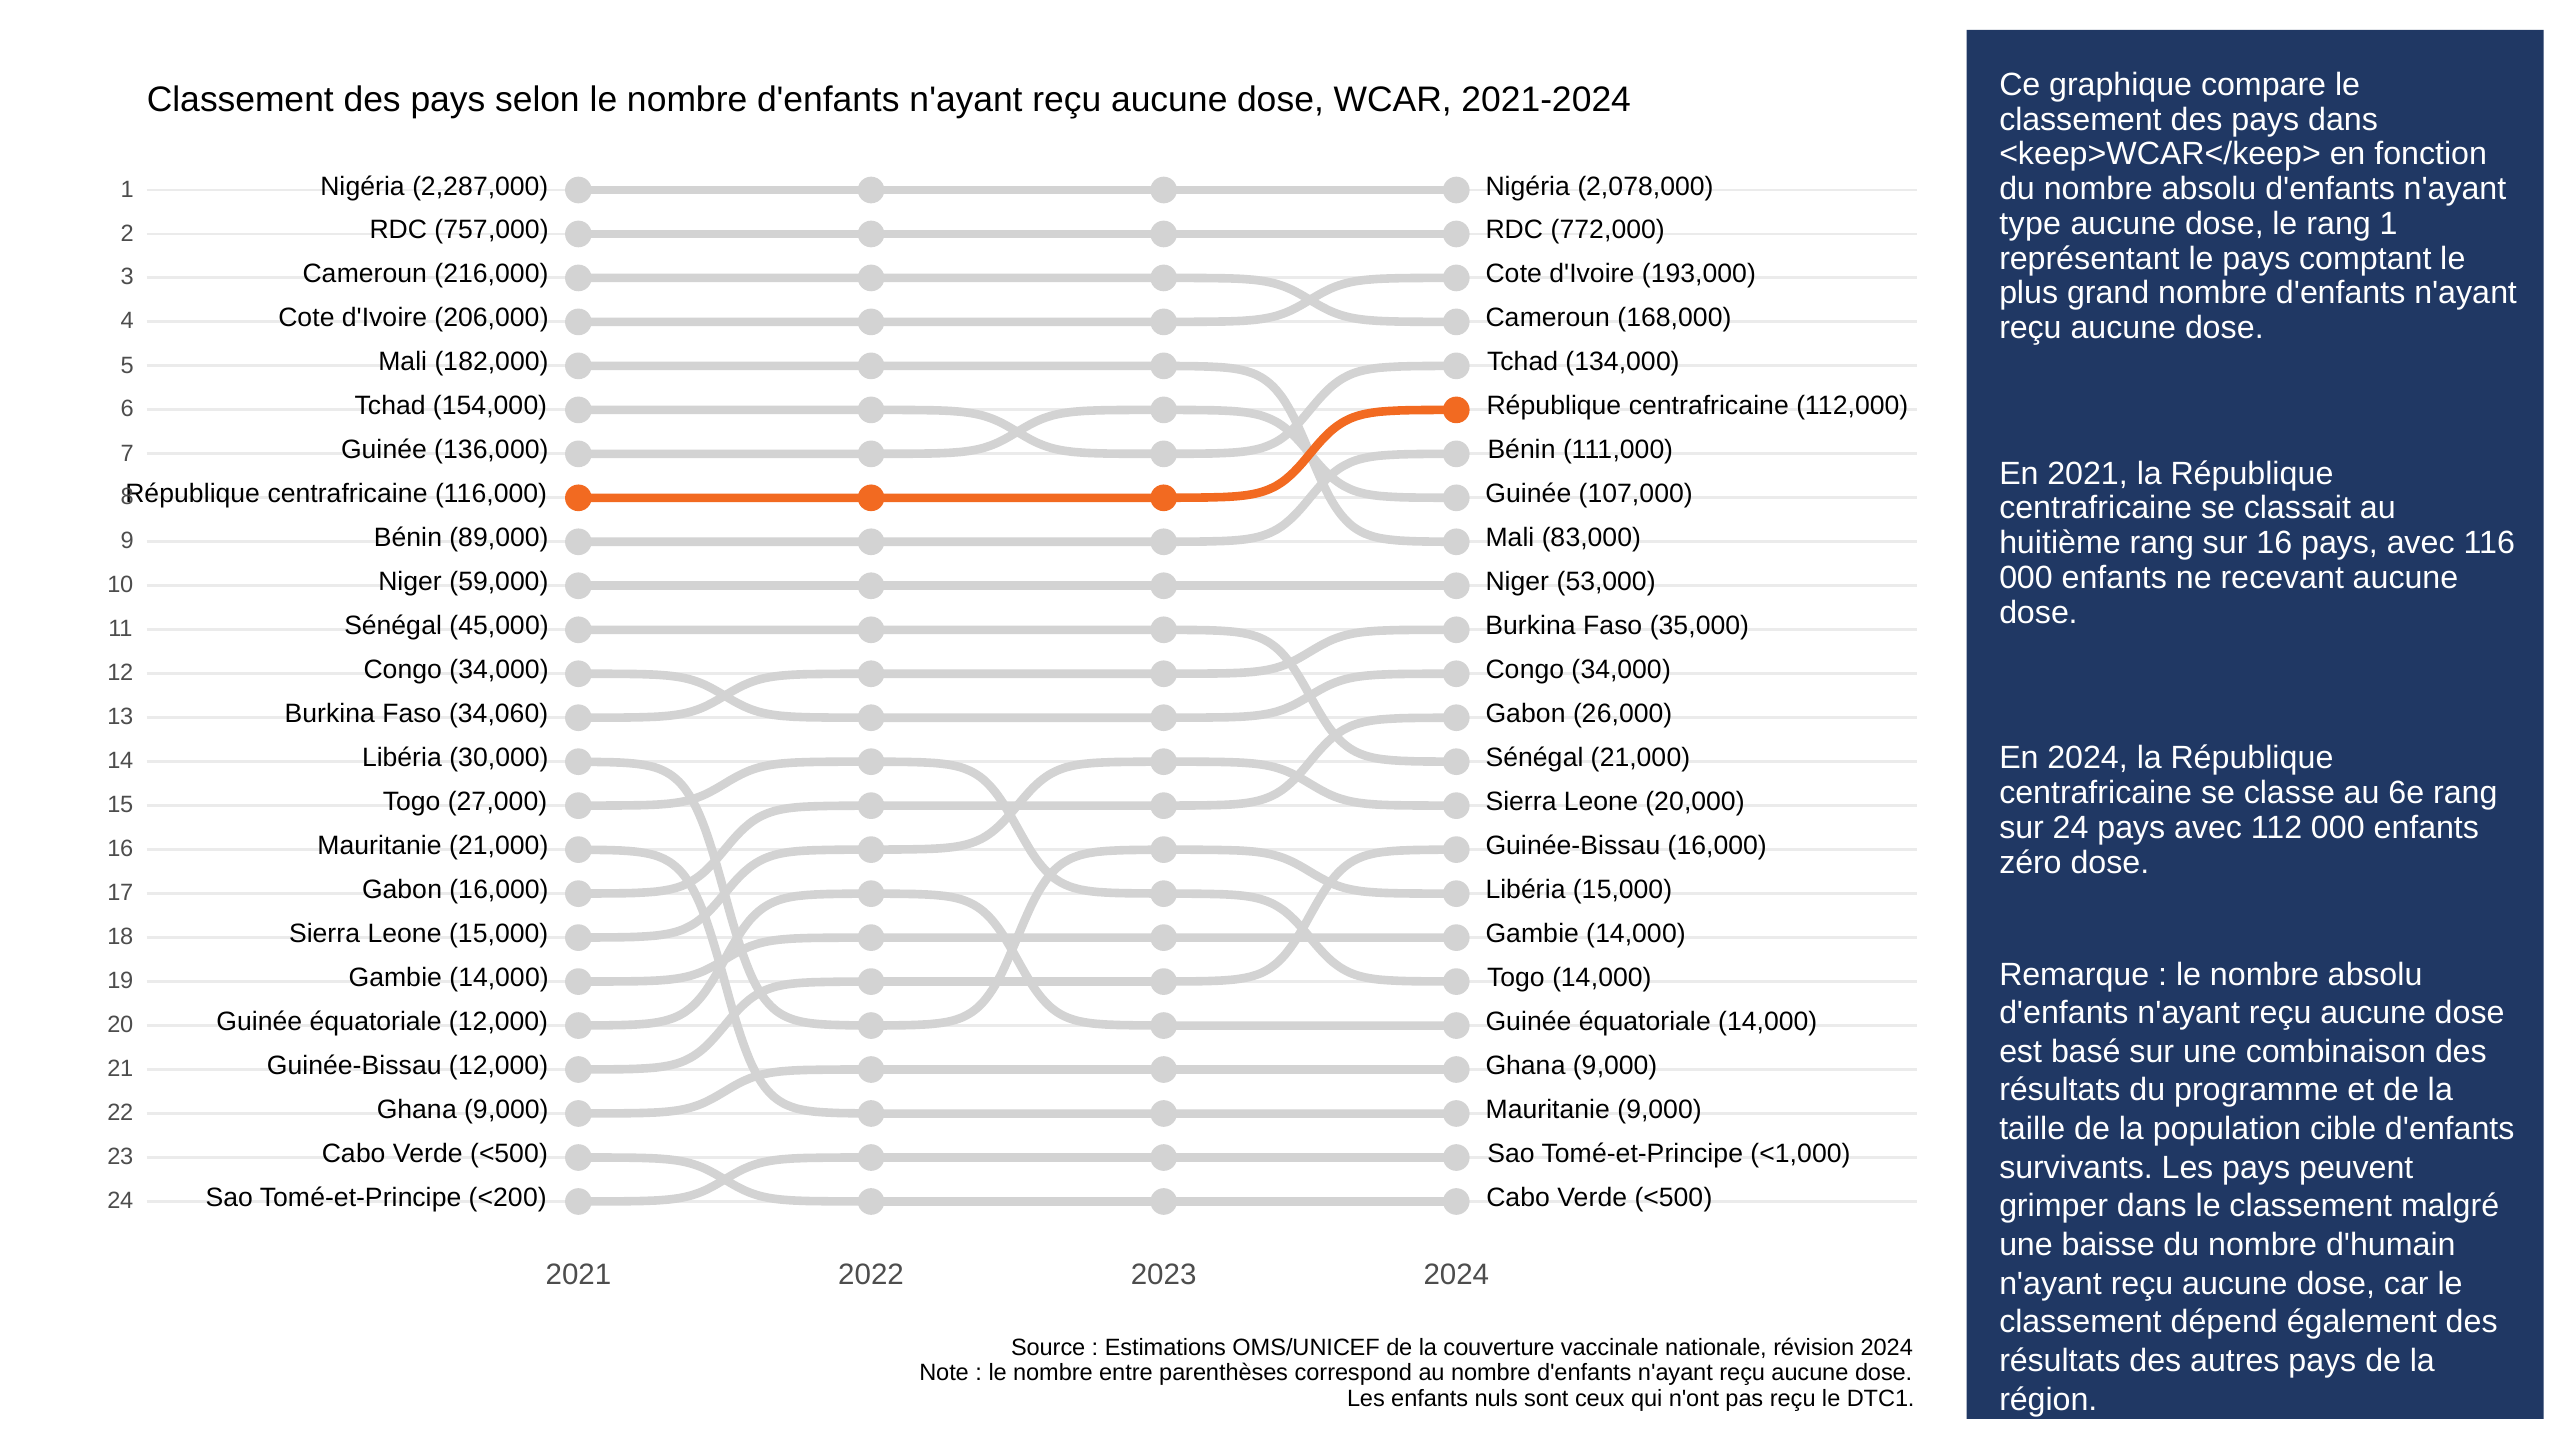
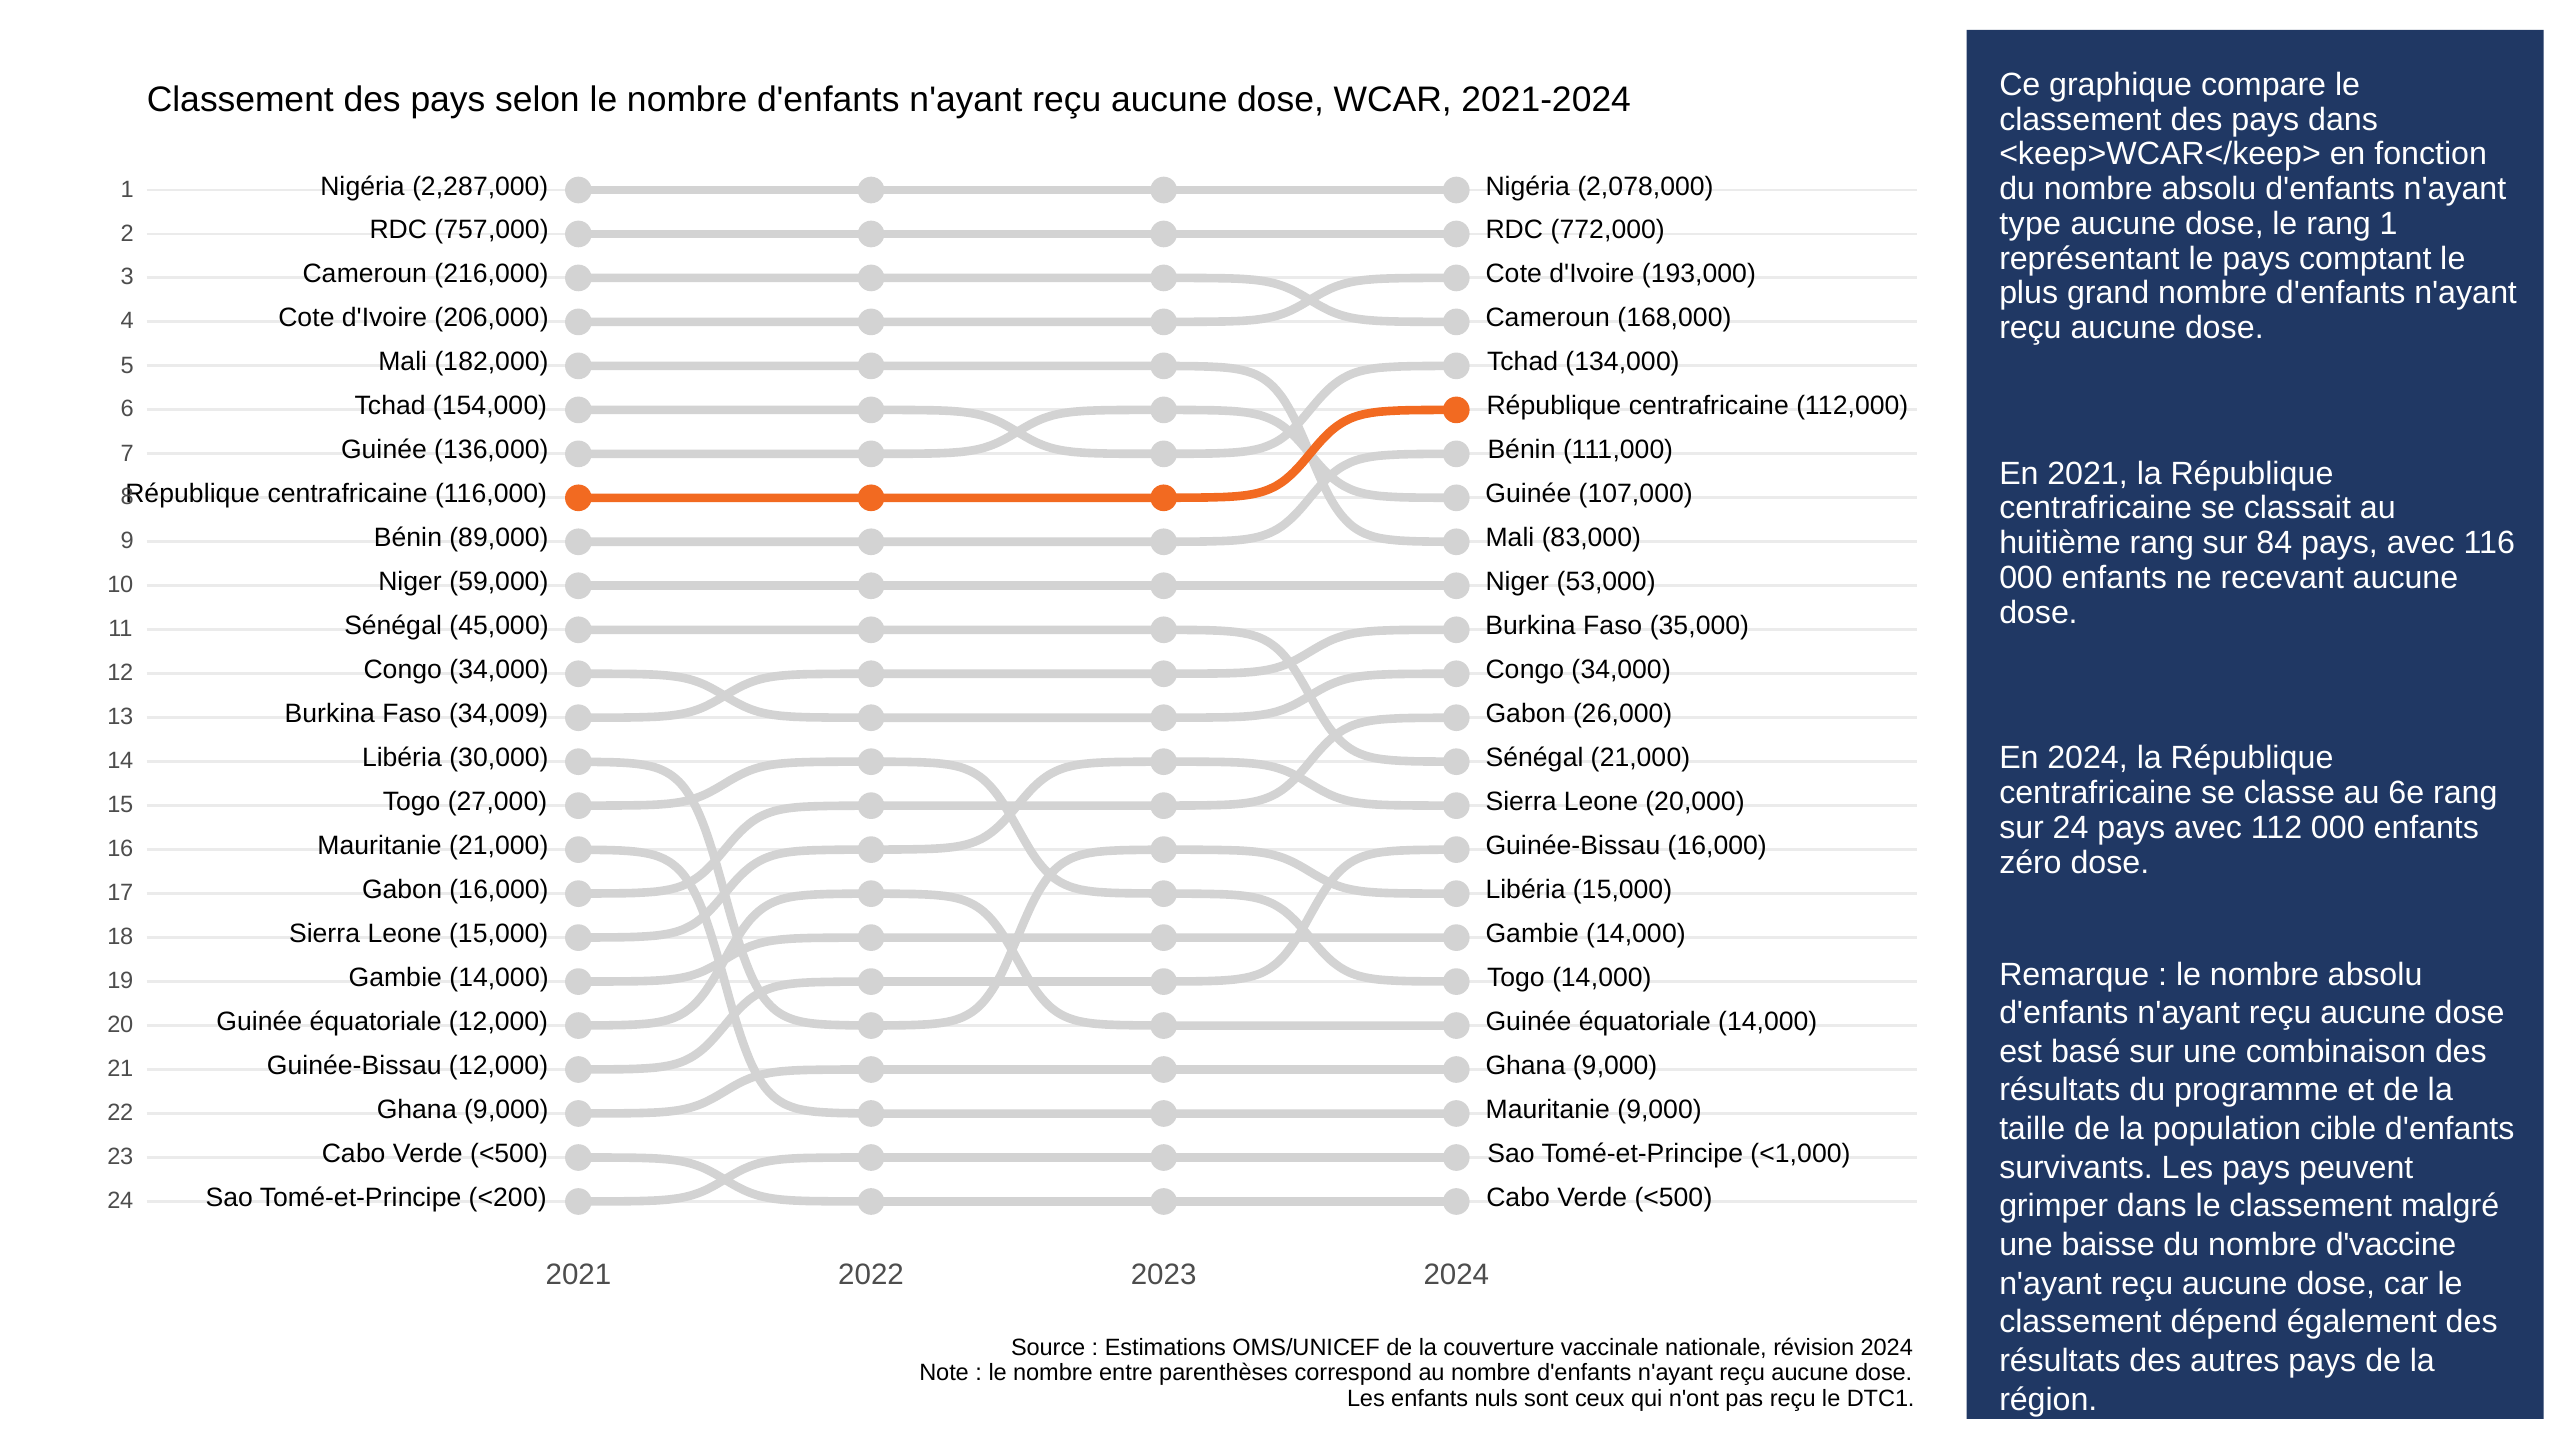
sur 16: 16 -> 84
34,060: 34,060 -> 34,009
d'humain: d'humain -> d'vaccine
